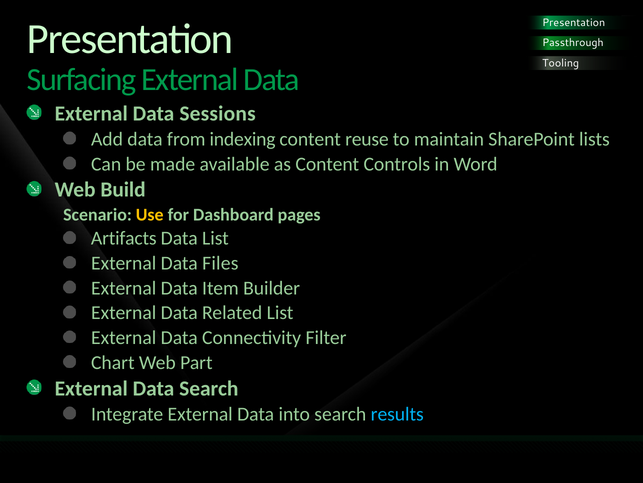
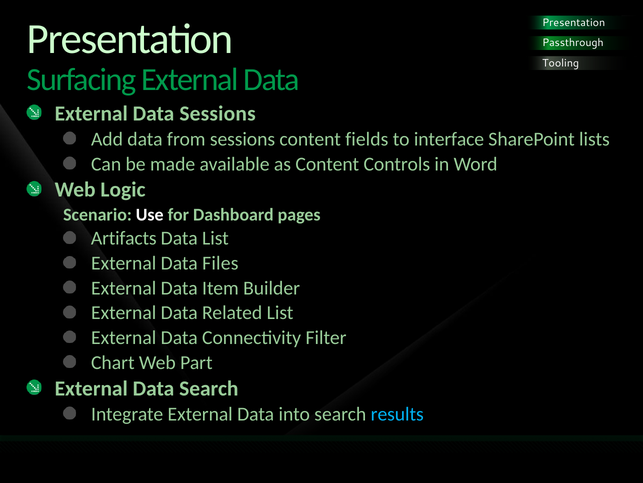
from indexing: indexing -> sessions
reuse: reuse -> fields
maintain: maintain -> interface
Build: Build -> Logic
Use colour: yellow -> white
